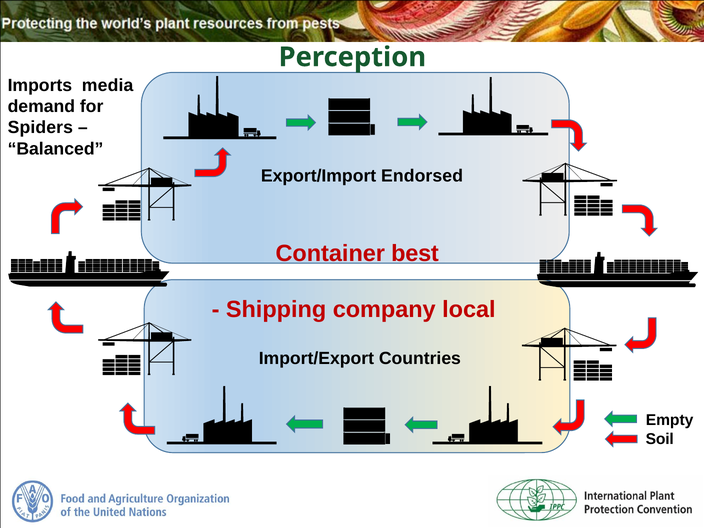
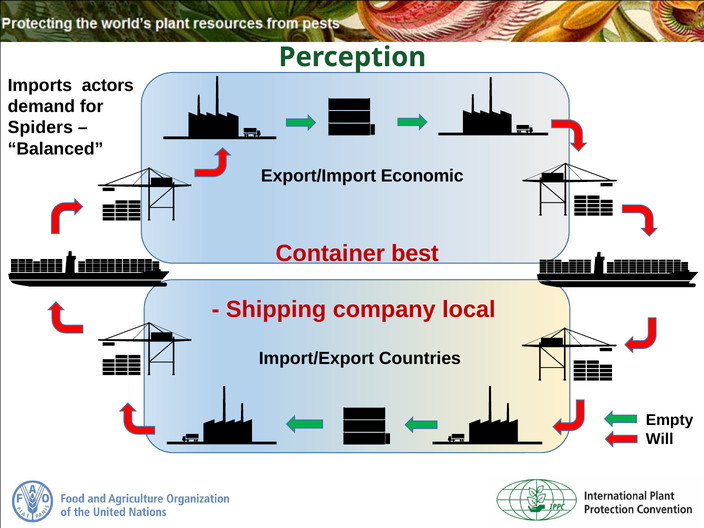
media: media -> actors
Endorsed: Endorsed -> Economic
Soil: Soil -> Will
